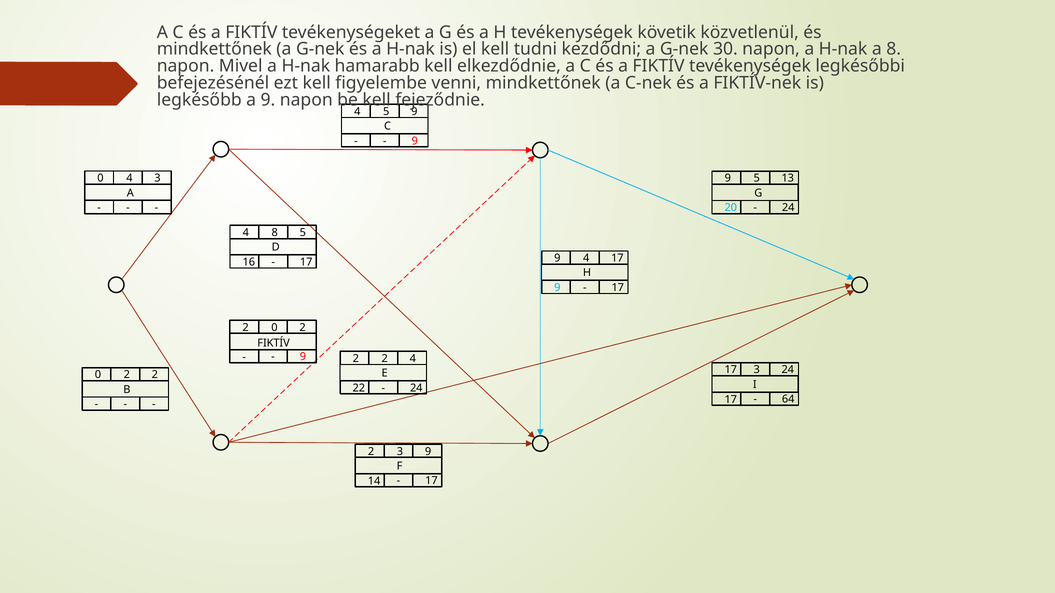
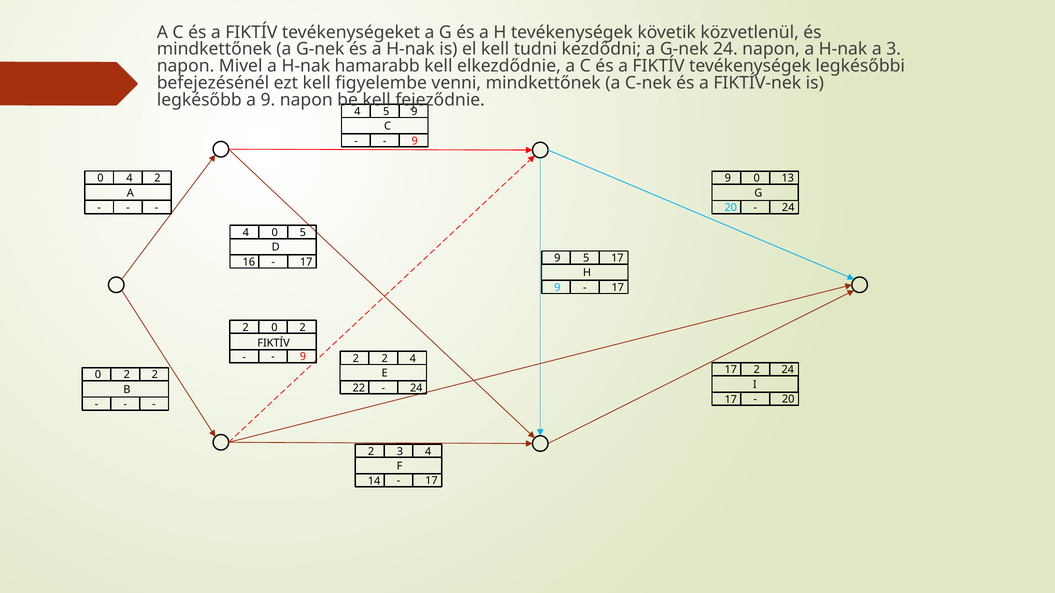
G-nek 30: 30 -> 24
a 8: 8 -> 3
4 3: 3 -> 2
9 5: 5 -> 0
4 8: 8 -> 0
9 4: 4 -> 5
17 3: 3 -> 2
64 at (788, 400): 64 -> 20
3 9: 9 -> 4
